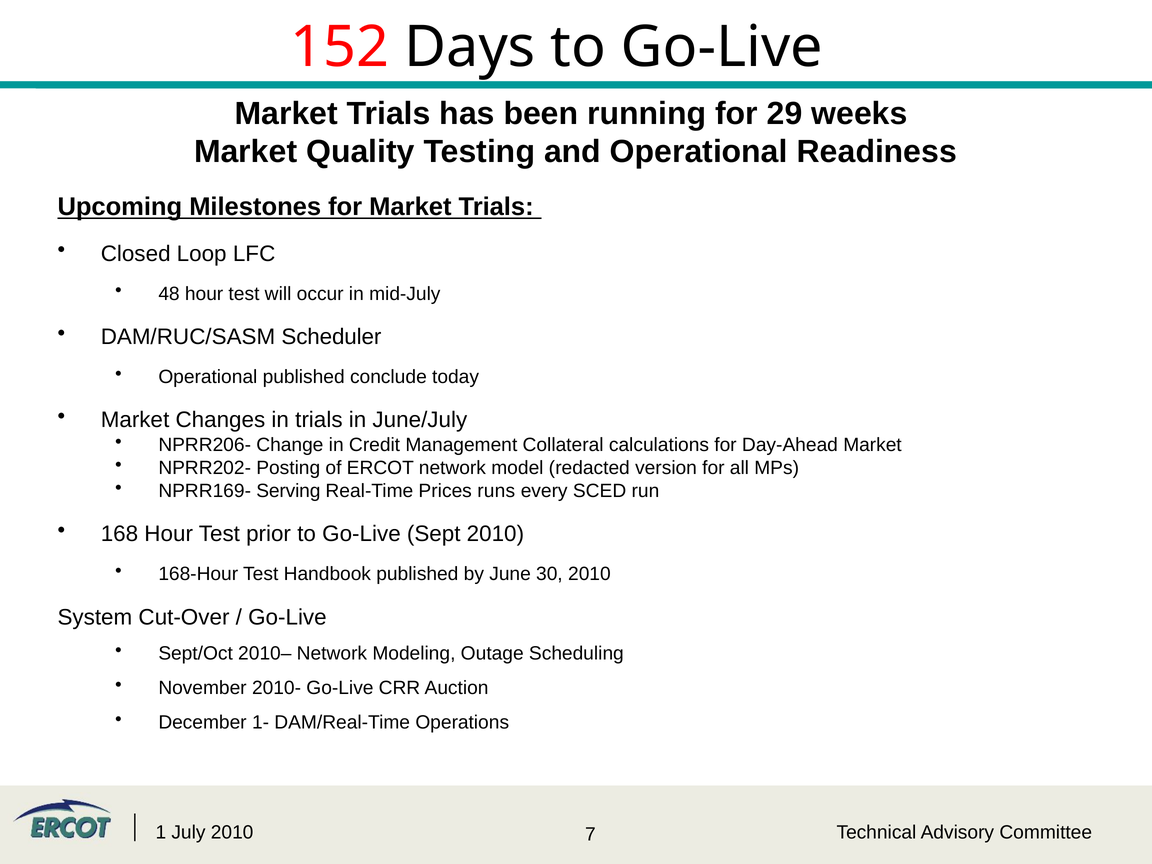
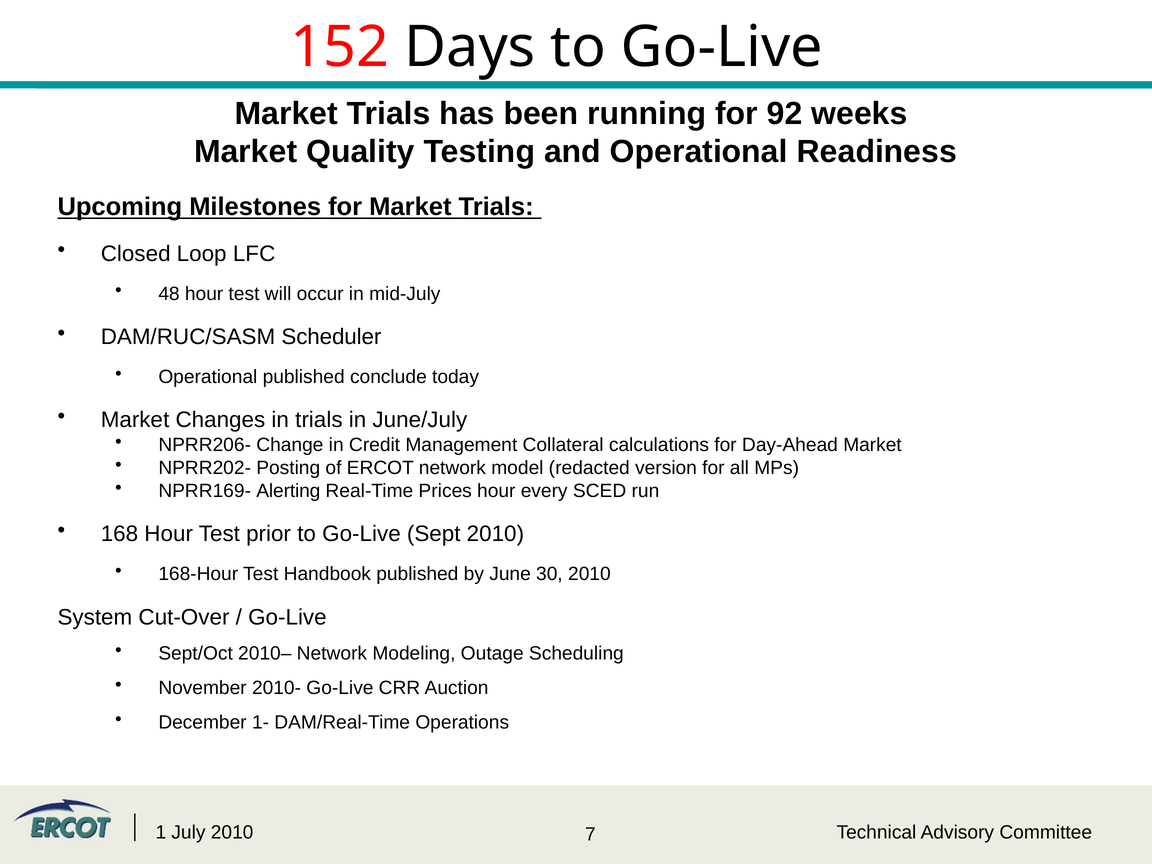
29: 29 -> 92
Serving: Serving -> Alerting
Prices runs: runs -> hour
